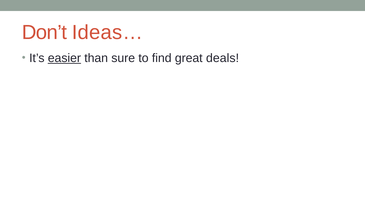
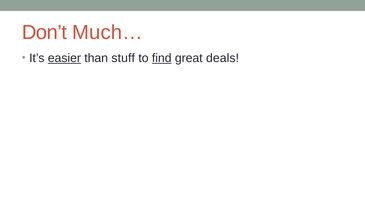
Ideas…: Ideas… -> Much…
sure: sure -> stuff
find underline: none -> present
